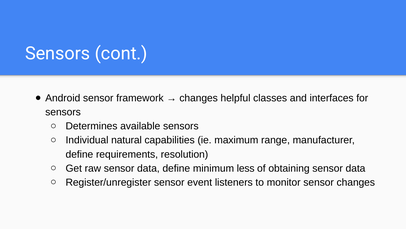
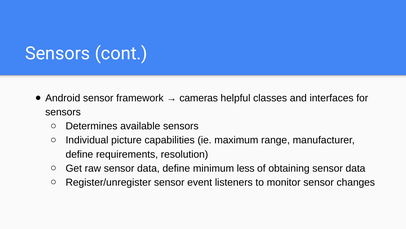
changes at (199, 98): changes -> cameras
natural: natural -> picture
